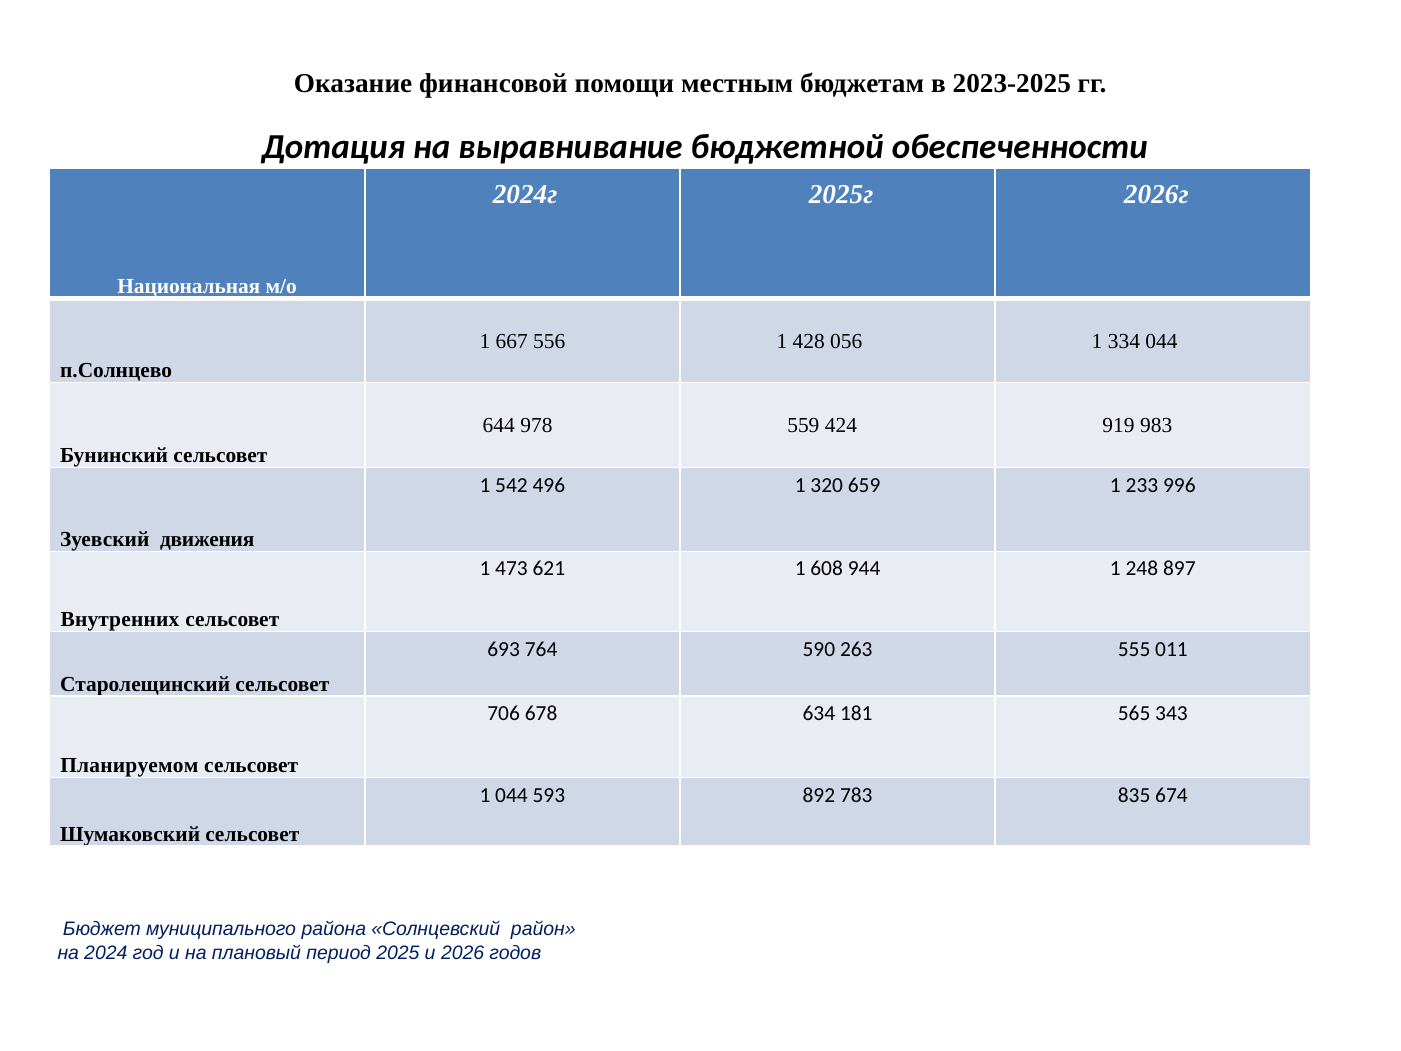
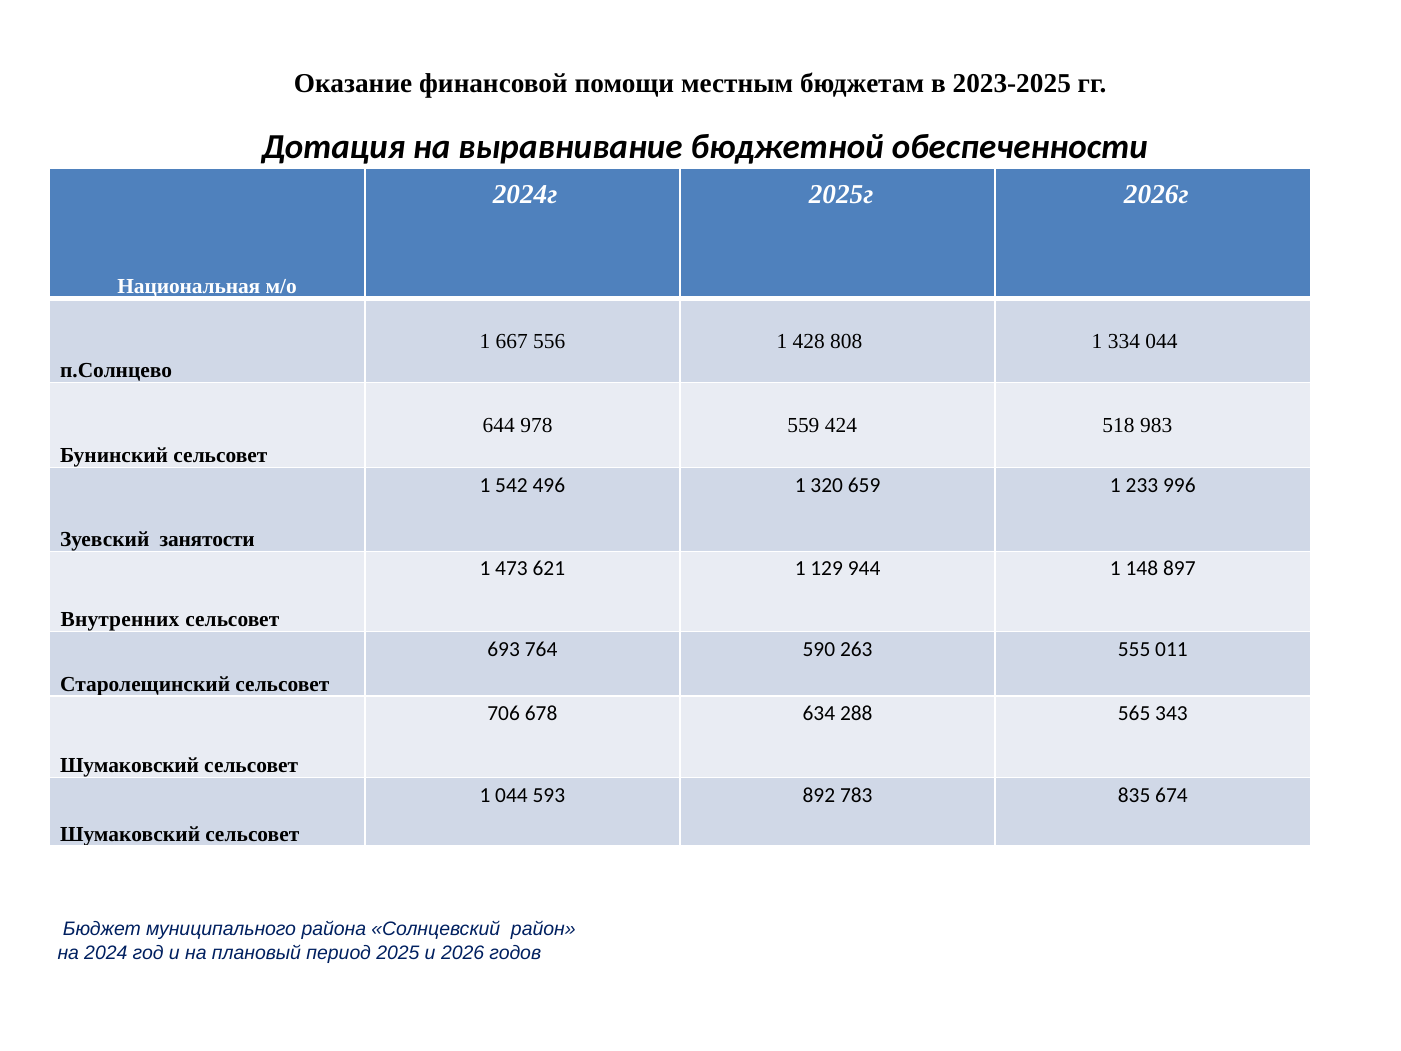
056: 056 -> 808
919: 919 -> 518
движения: движения -> занятости
608: 608 -> 129
248: 248 -> 148
181: 181 -> 288
Планируемом at (129, 766): Планируемом -> Шумаковский
